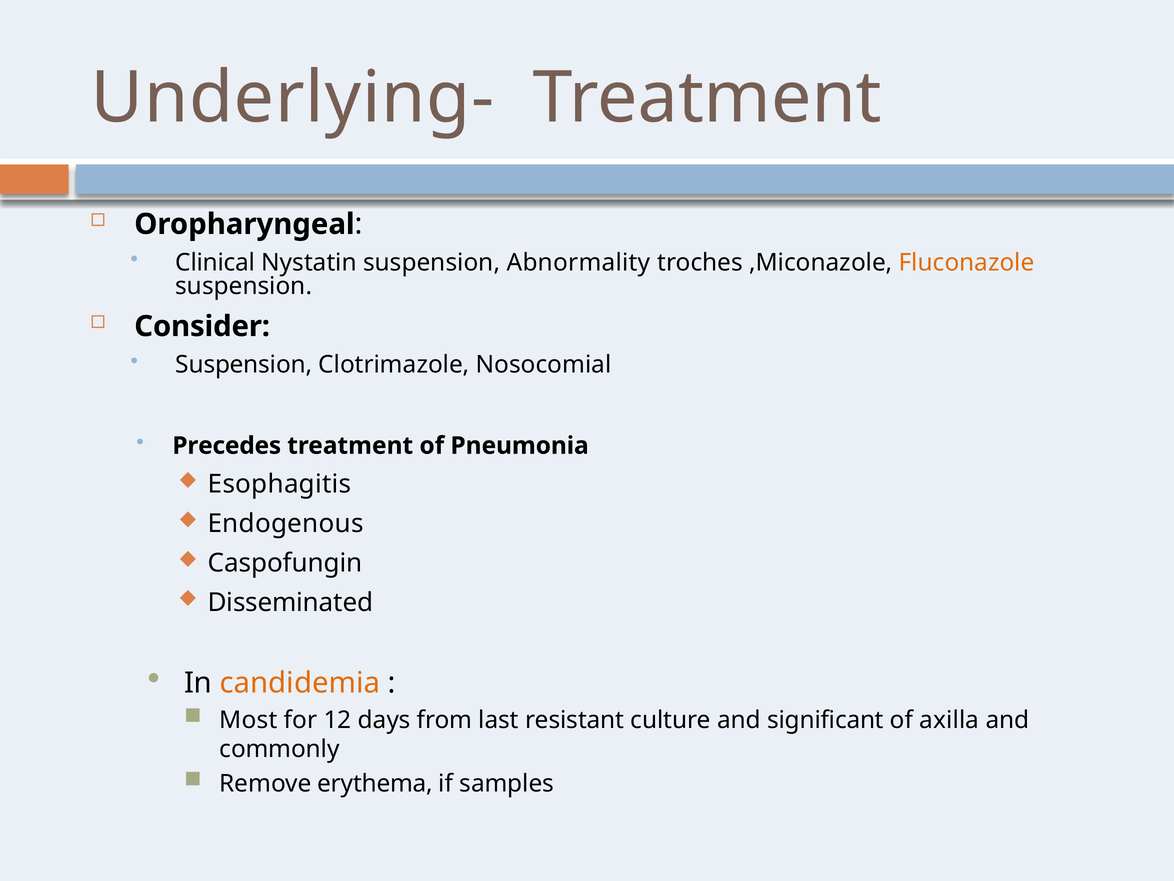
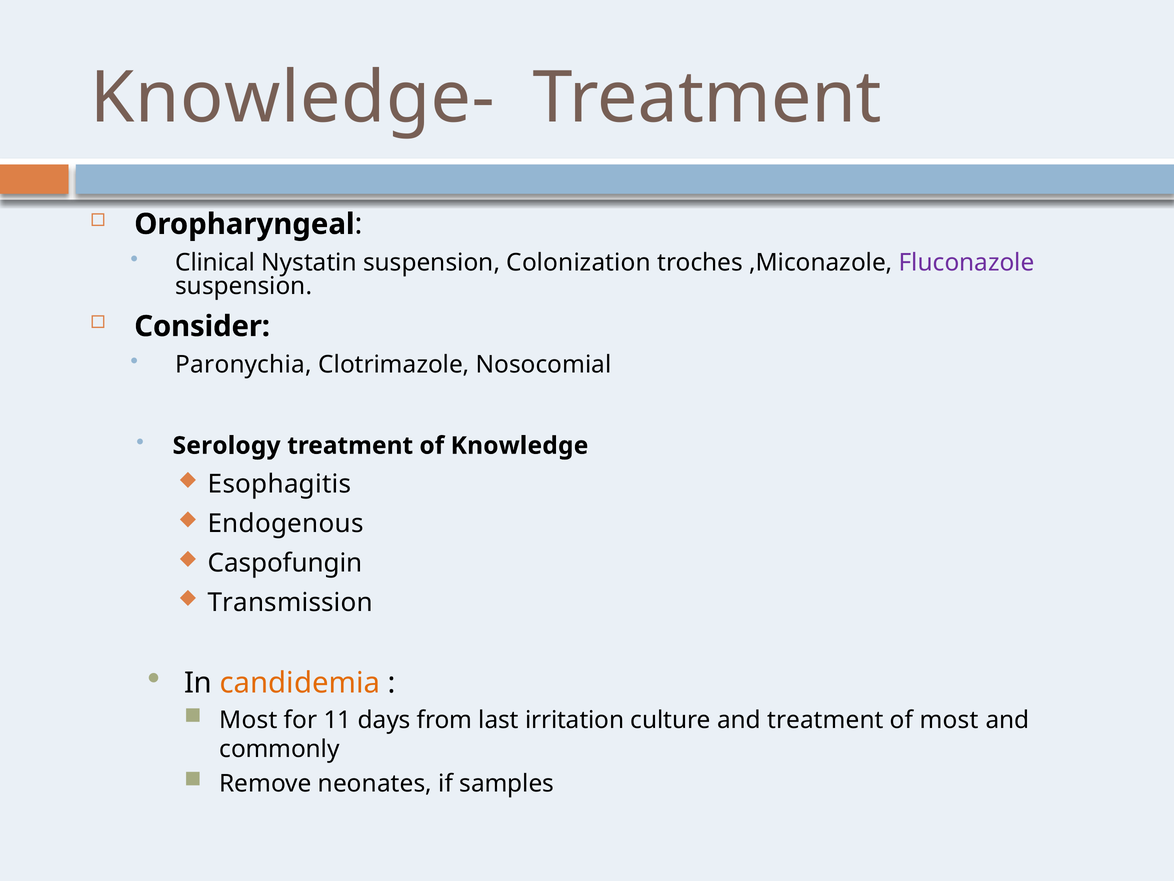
Underlying-: Underlying- -> Knowledge-
Abnormality: Abnormality -> Colonization
Fluconazole colour: orange -> purple
Suspension at (244, 364): Suspension -> Paronychia
Precedes: Precedes -> Serology
Pneumonia: Pneumonia -> Knowledge
Disseminated: Disseminated -> Transmission
12: 12 -> 11
resistant: resistant -> irritation
and significant: significant -> treatment
of axilla: axilla -> most
erythema: erythema -> neonates
